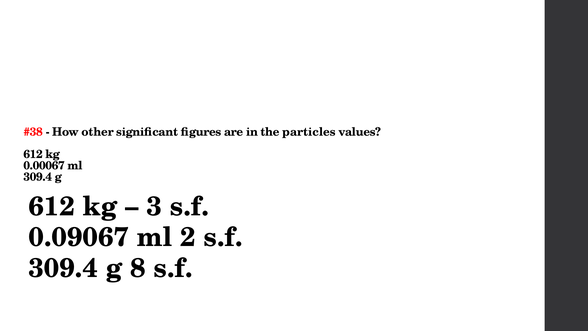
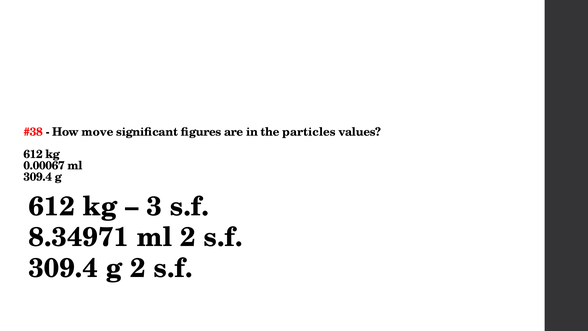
other: other -> move
0.09067: 0.09067 -> 8.34971
g 8: 8 -> 2
